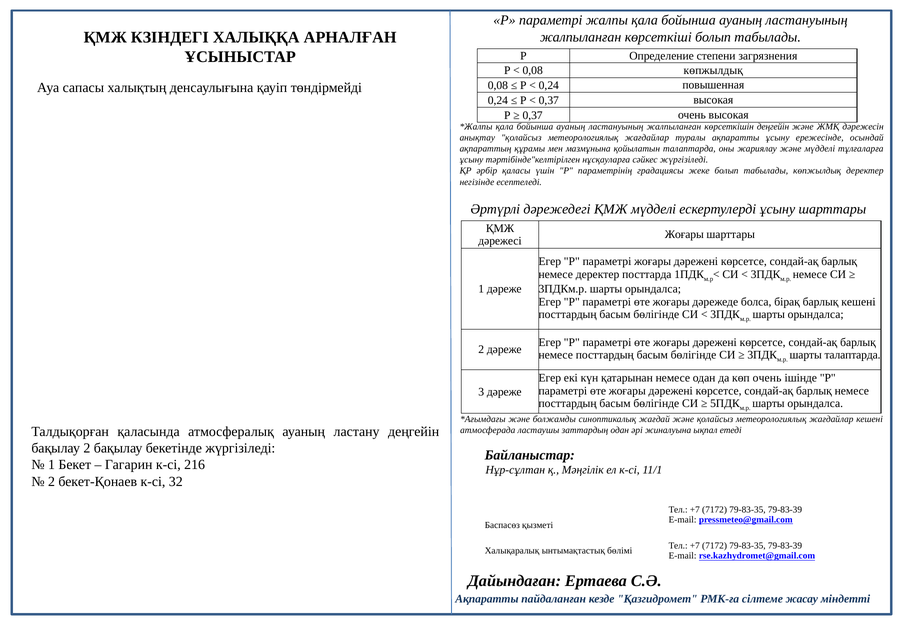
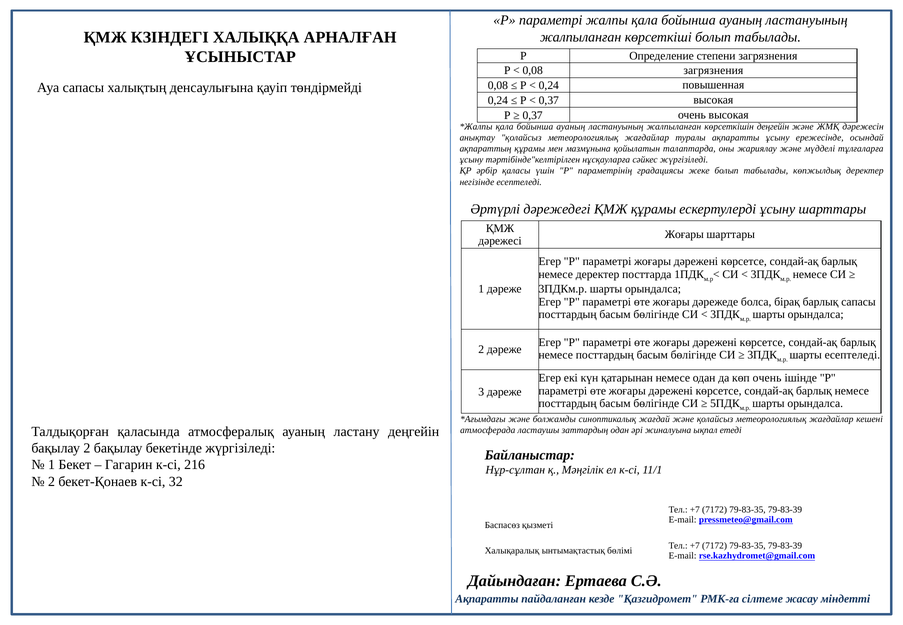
0,08 көпжылдық: көпжылдық -> загрязнения
ҚМЖ мүдделі: мүдделі -> құрамы
барлық кешені: кешені -> сапасы
шарты талаптарда: талаптарда -> есептеледі
